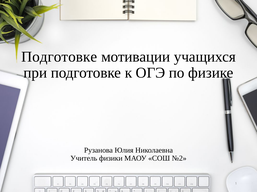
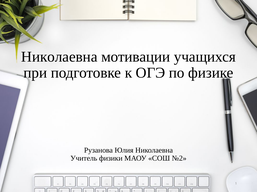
Подготовке at (59, 57): Подготовке -> Николаевна
